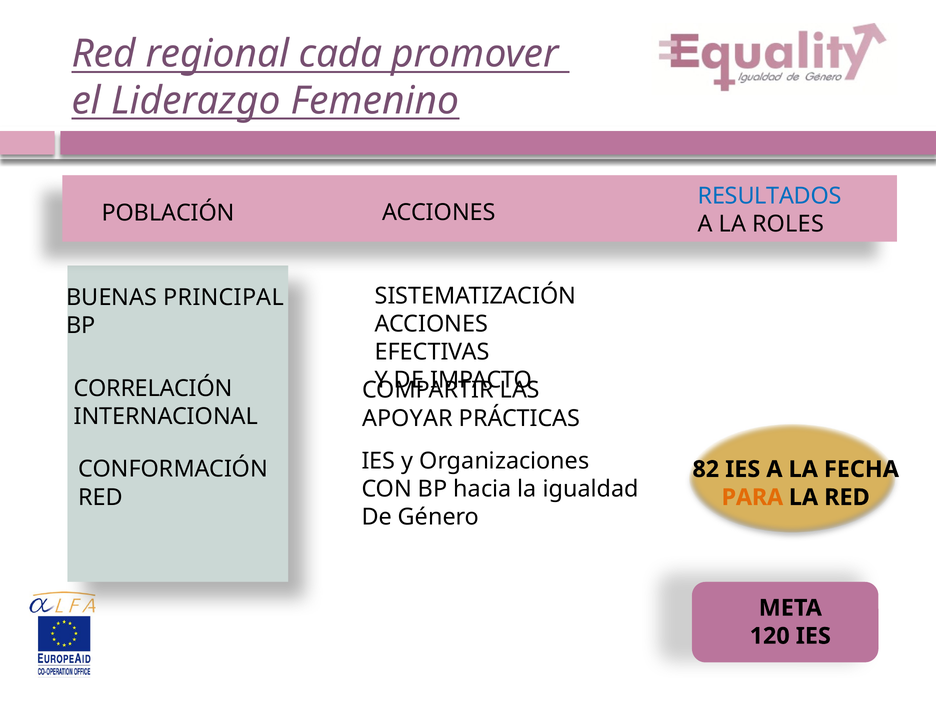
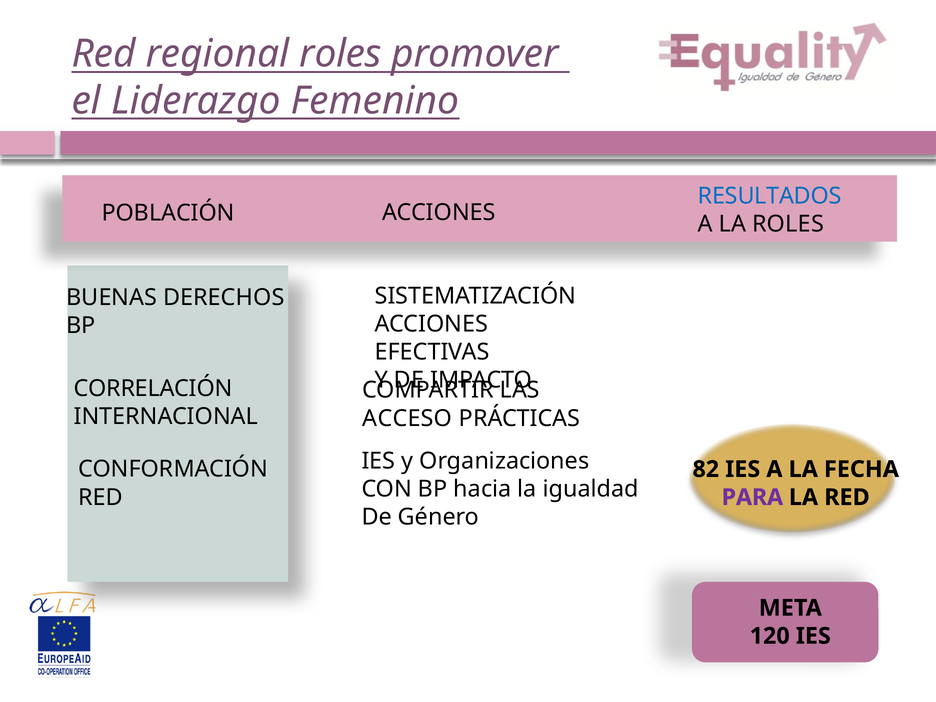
regional cada: cada -> roles
PRINCIPAL: PRINCIPAL -> DERECHOS
APOYAR: APOYAR -> ACCESO
PARA colour: orange -> purple
